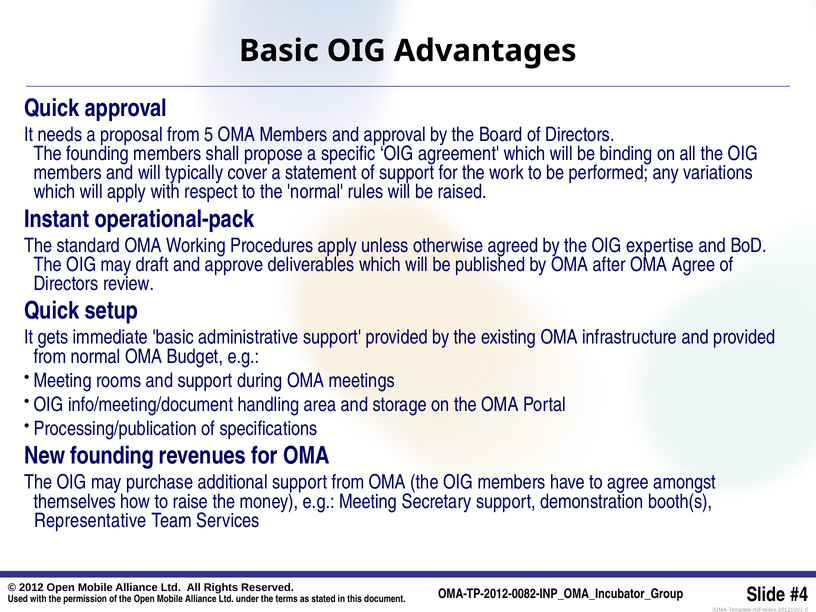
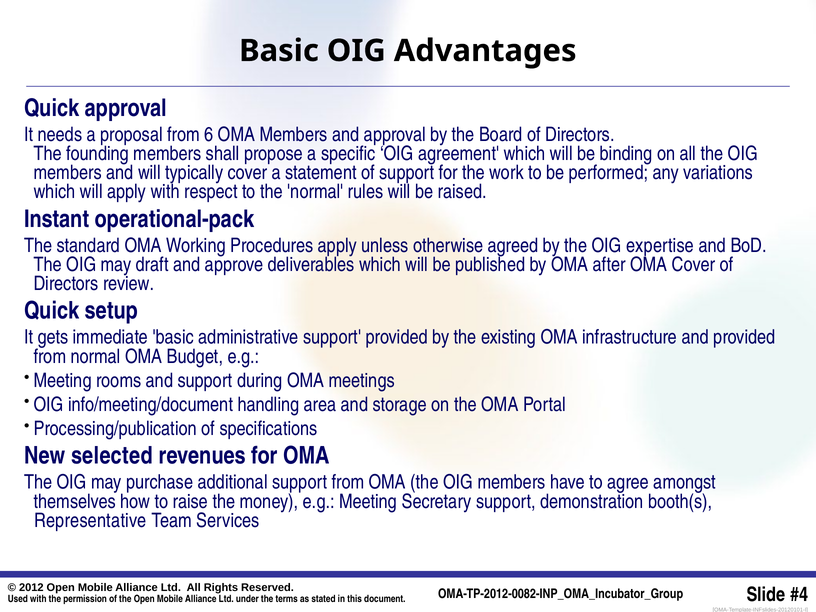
5: 5 -> 6
OMA Agree: Agree -> Cover
New founding: founding -> selected
